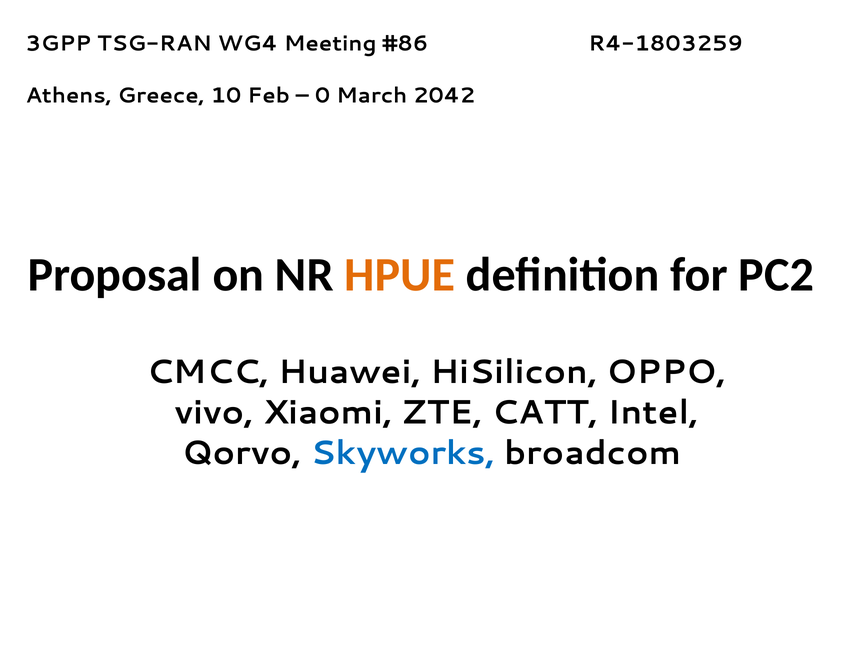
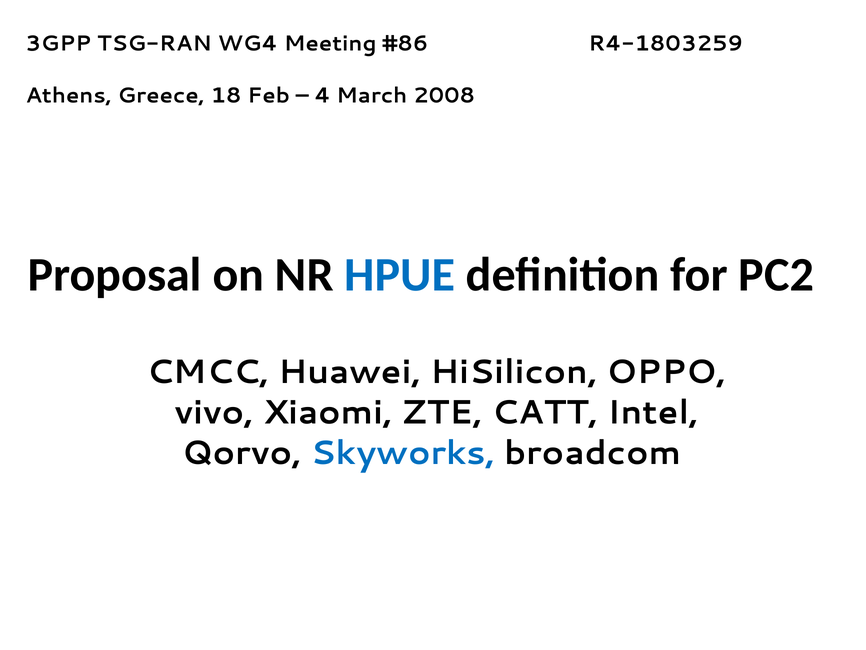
10: 10 -> 18
0: 0 -> 4
2042: 2042 -> 2008
HPUE colour: orange -> blue
